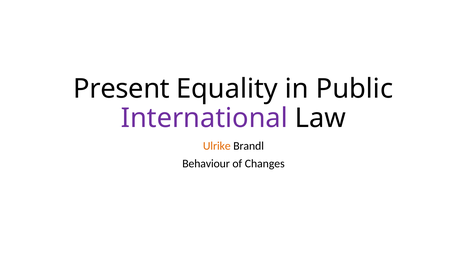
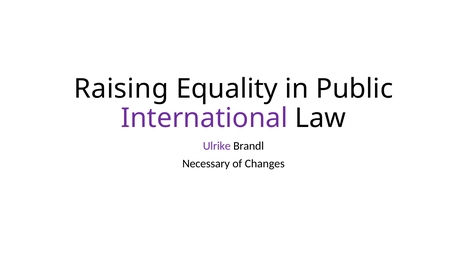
Present: Present -> Raising
Ulrike colour: orange -> purple
Behaviour: Behaviour -> Necessary
